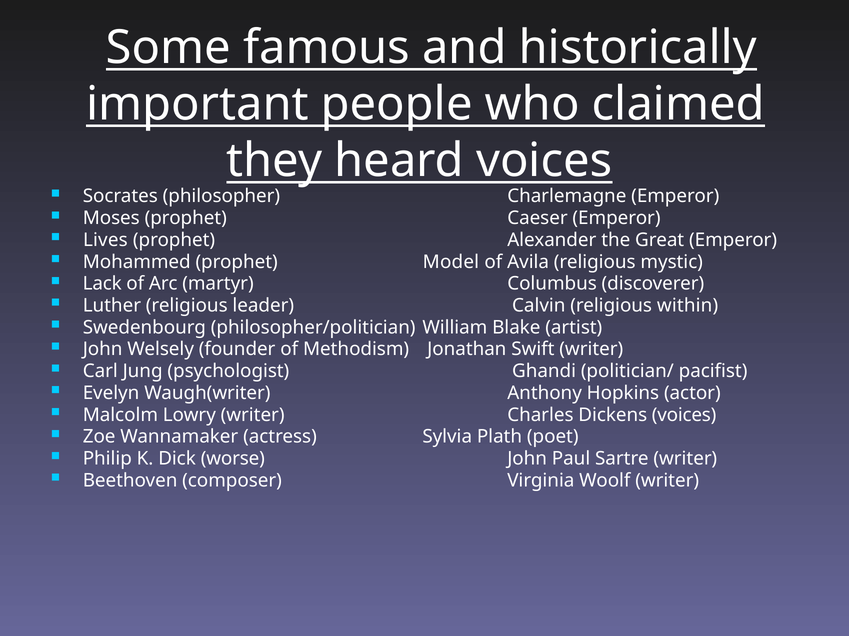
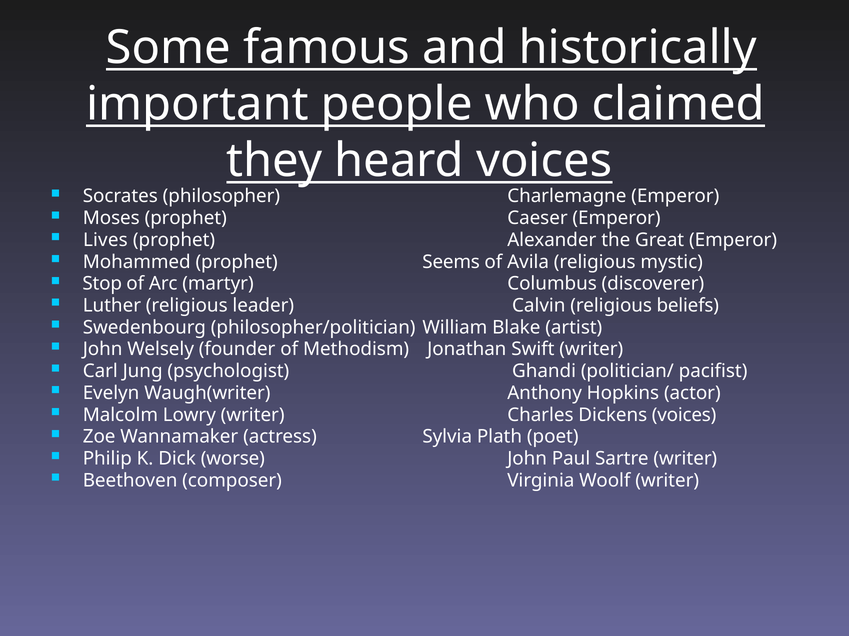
Model: Model -> Seems
Lack: Lack -> Stop
within: within -> beliefs
